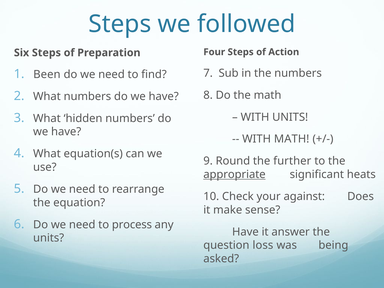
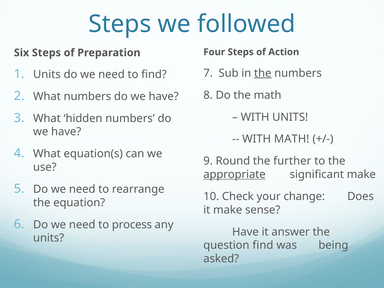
the at (263, 73) underline: none -> present
Been at (47, 74): Been -> Units
significant heats: heats -> make
against: against -> change
question loss: loss -> find
